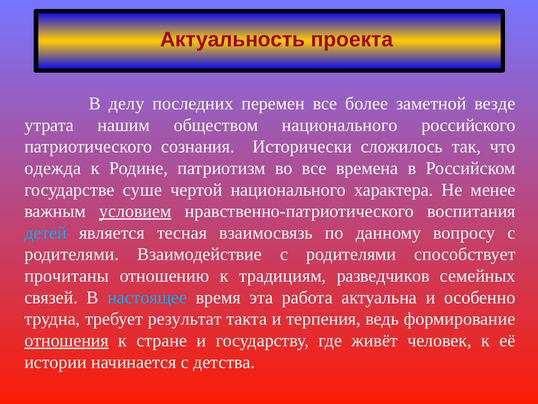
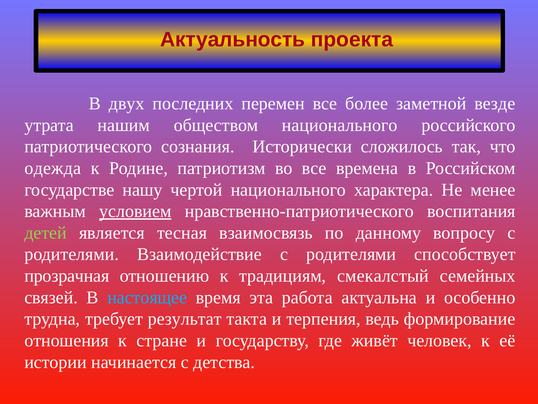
делу: делу -> двух
суше: суше -> нашу
детей colour: light blue -> light green
прочитаны: прочитаны -> прозрачная
разведчиков: разведчиков -> смекалстый
отношения underline: present -> none
